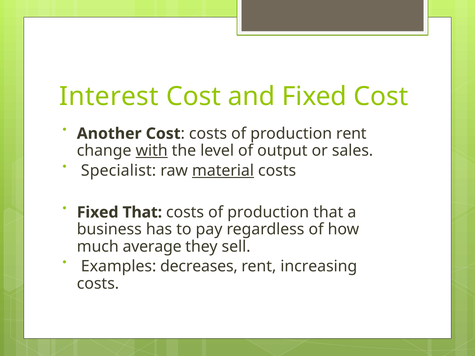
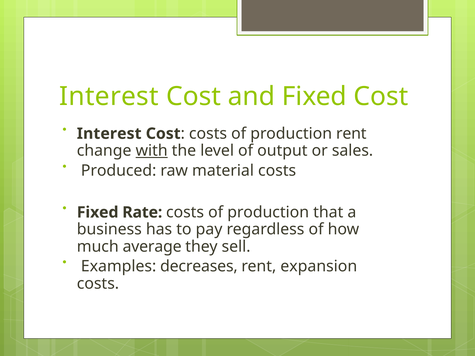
Another at (109, 134): Another -> Interest
Specialist: Specialist -> Produced
material underline: present -> none
Fixed That: That -> Rate
increasing: increasing -> expansion
